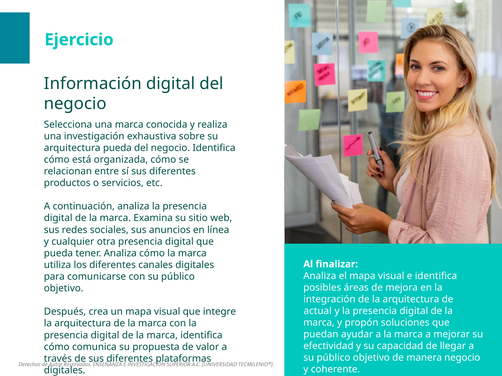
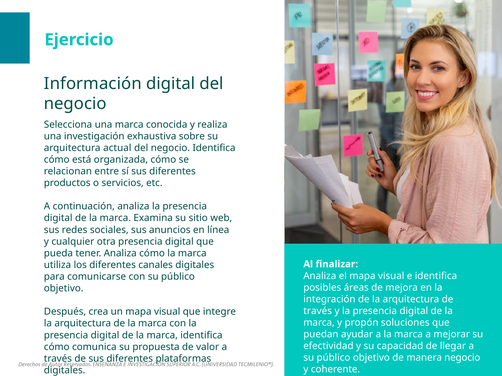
arquitectura pueda: pueda -> actual
actual at (318, 311): actual -> través
